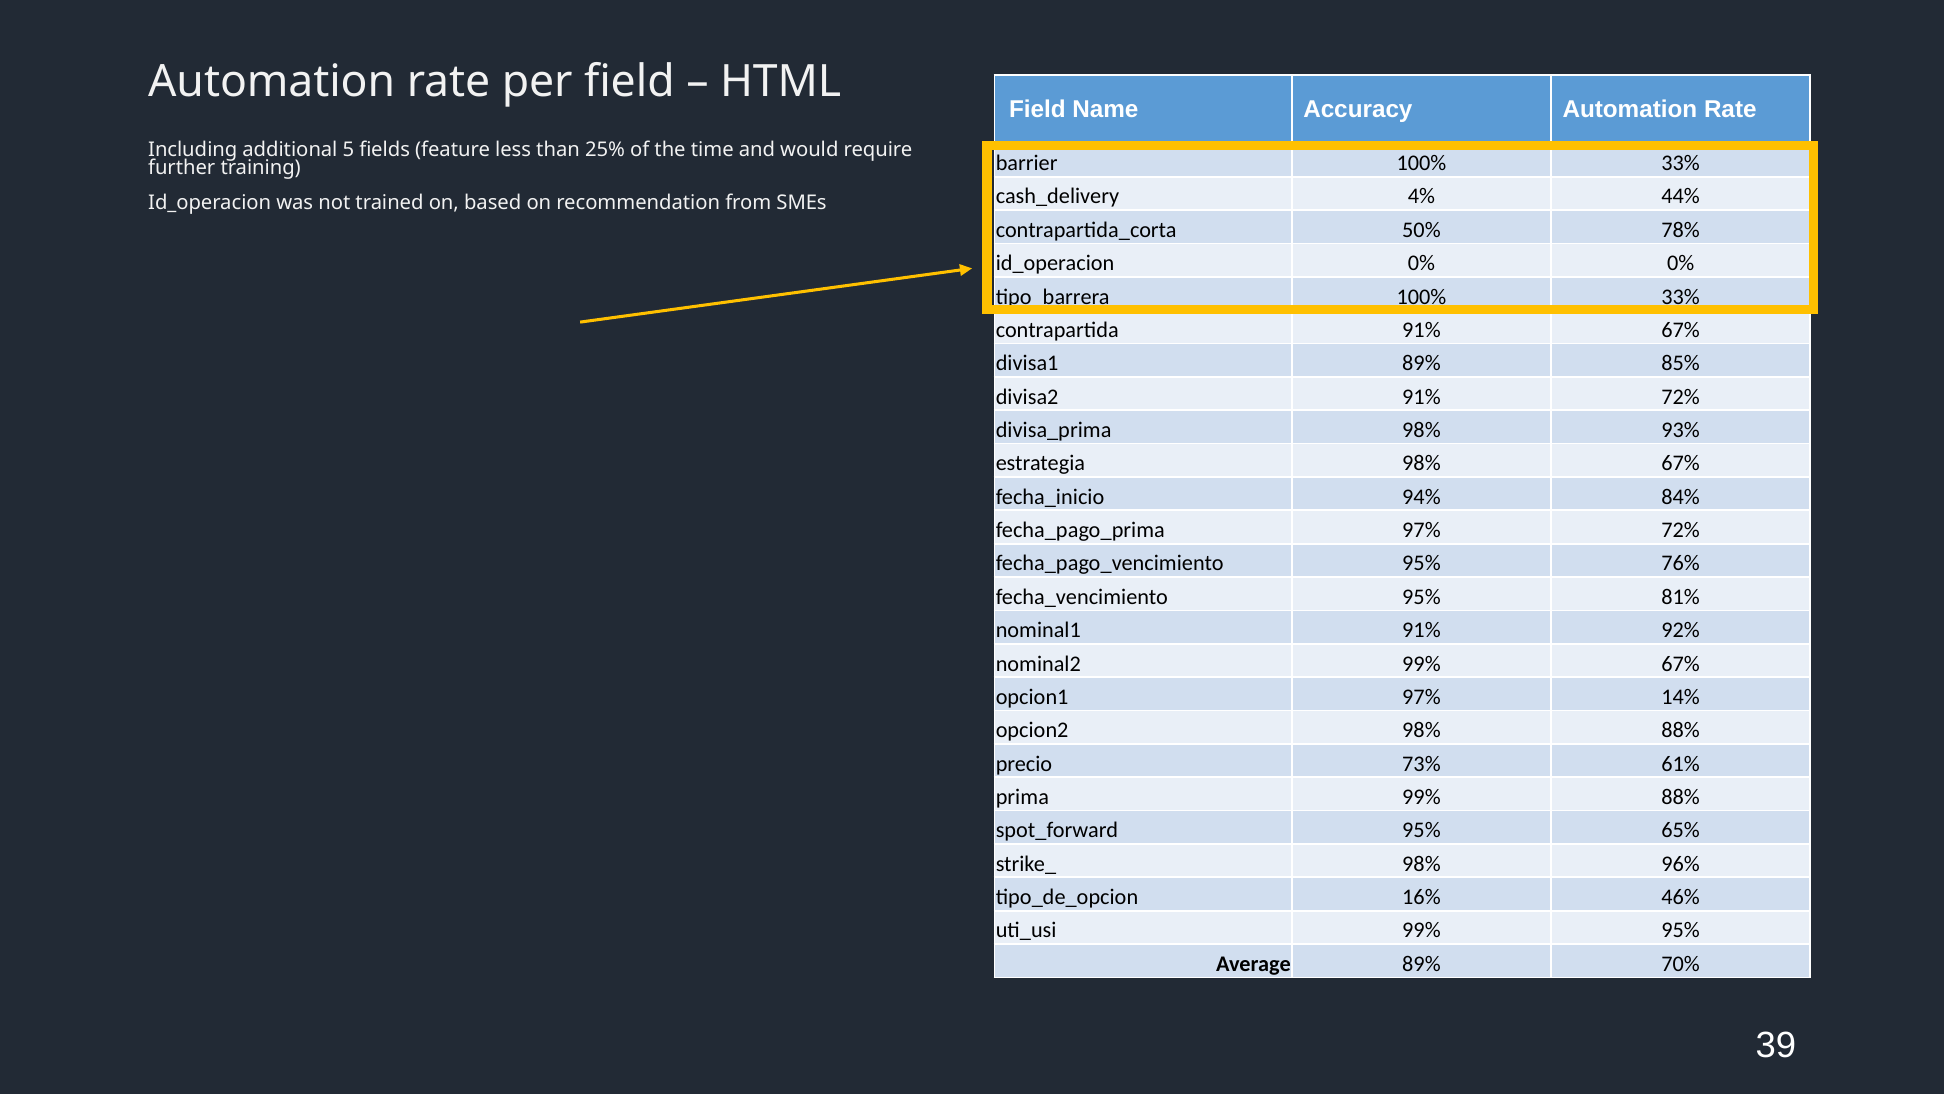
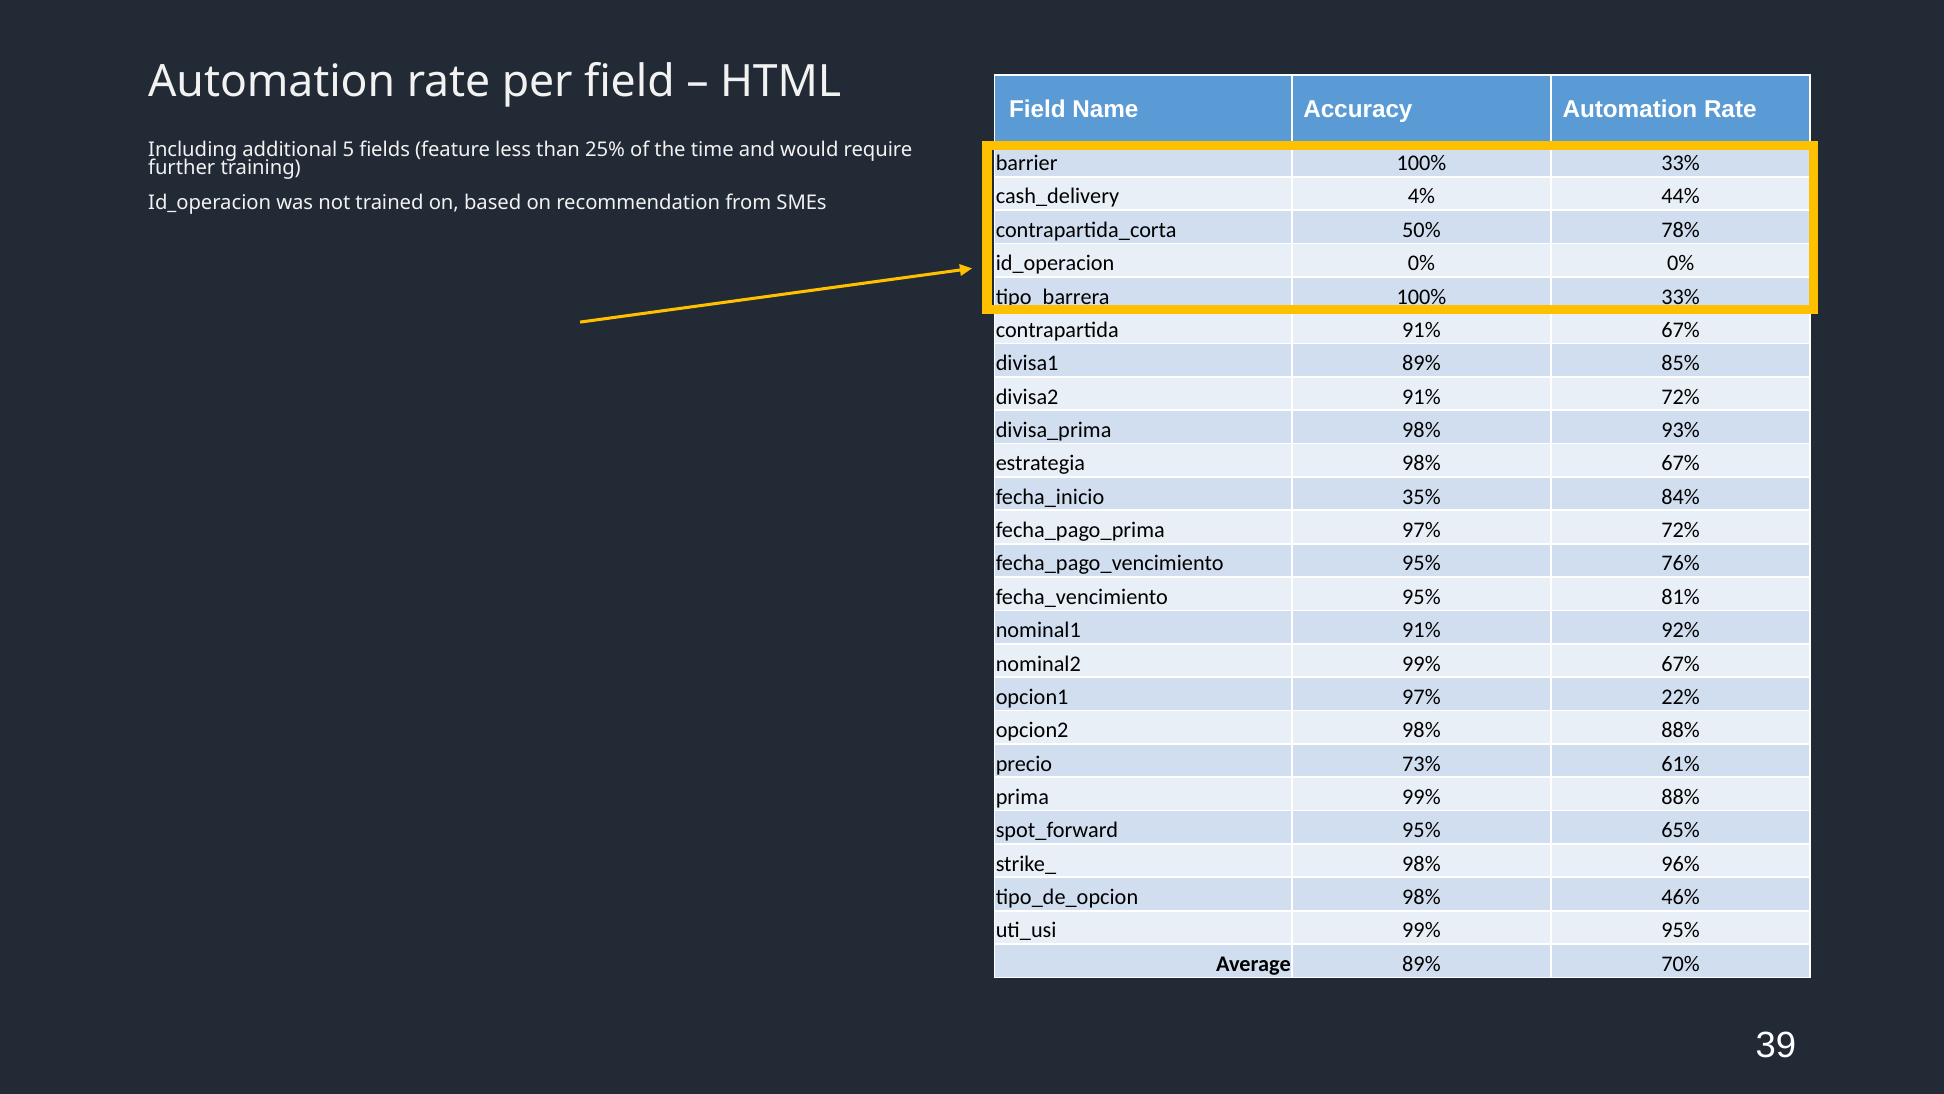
94%: 94% -> 35%
14%: 14% -> 22%
16% at (1421, 897): 16% -> 98%
